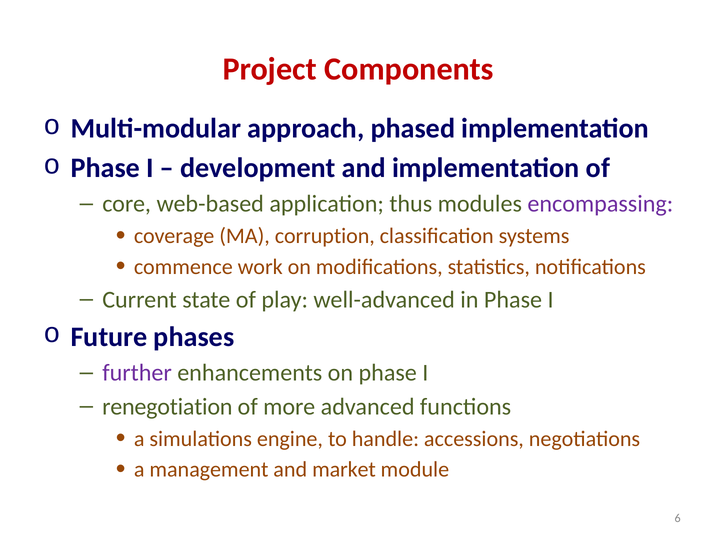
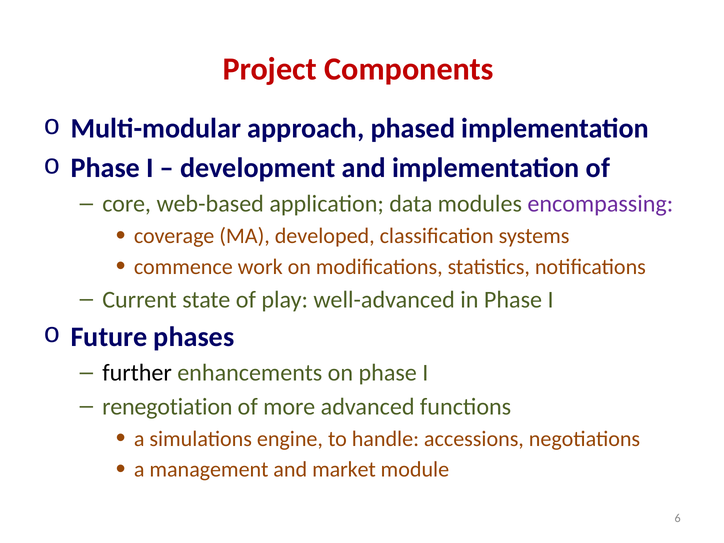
thus: thus -> data
corruption: corruption -> developed
further colour: purple -> black
